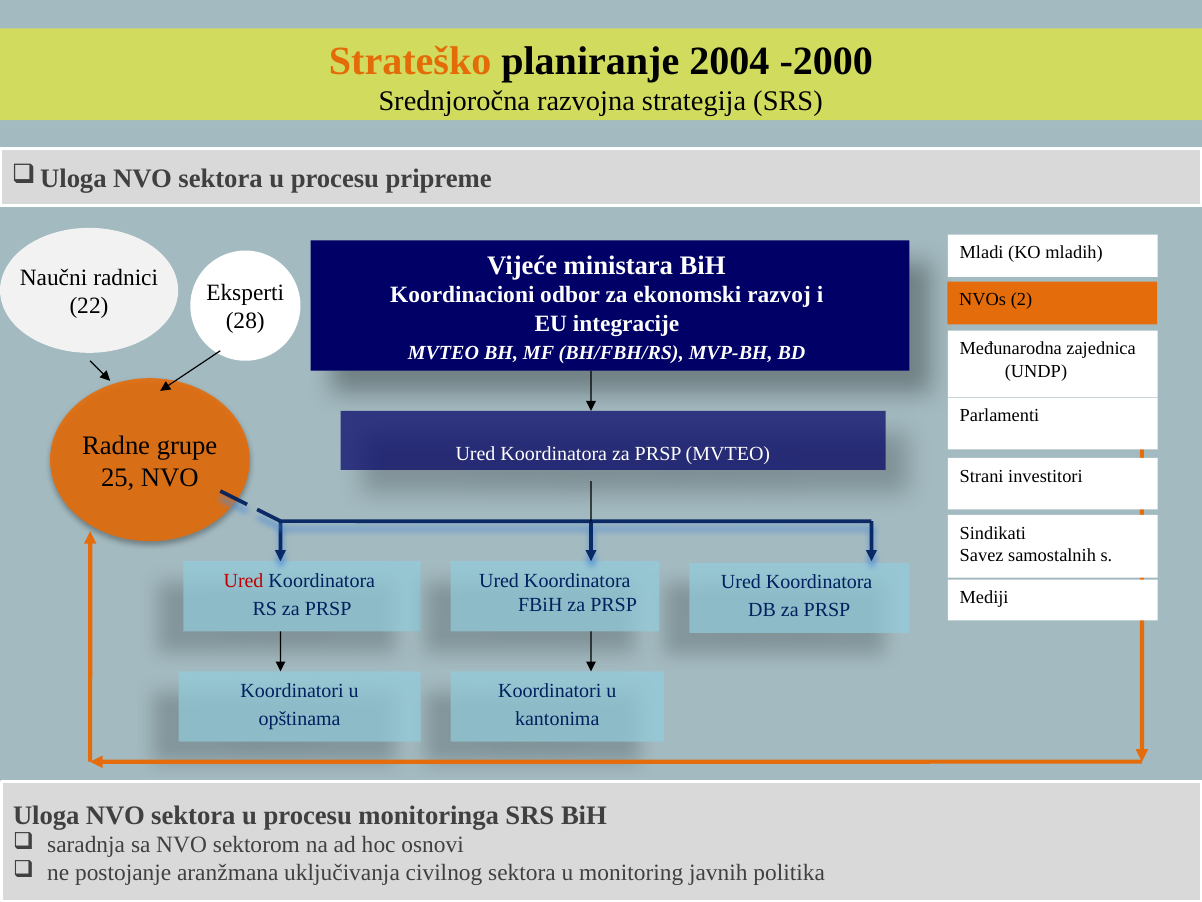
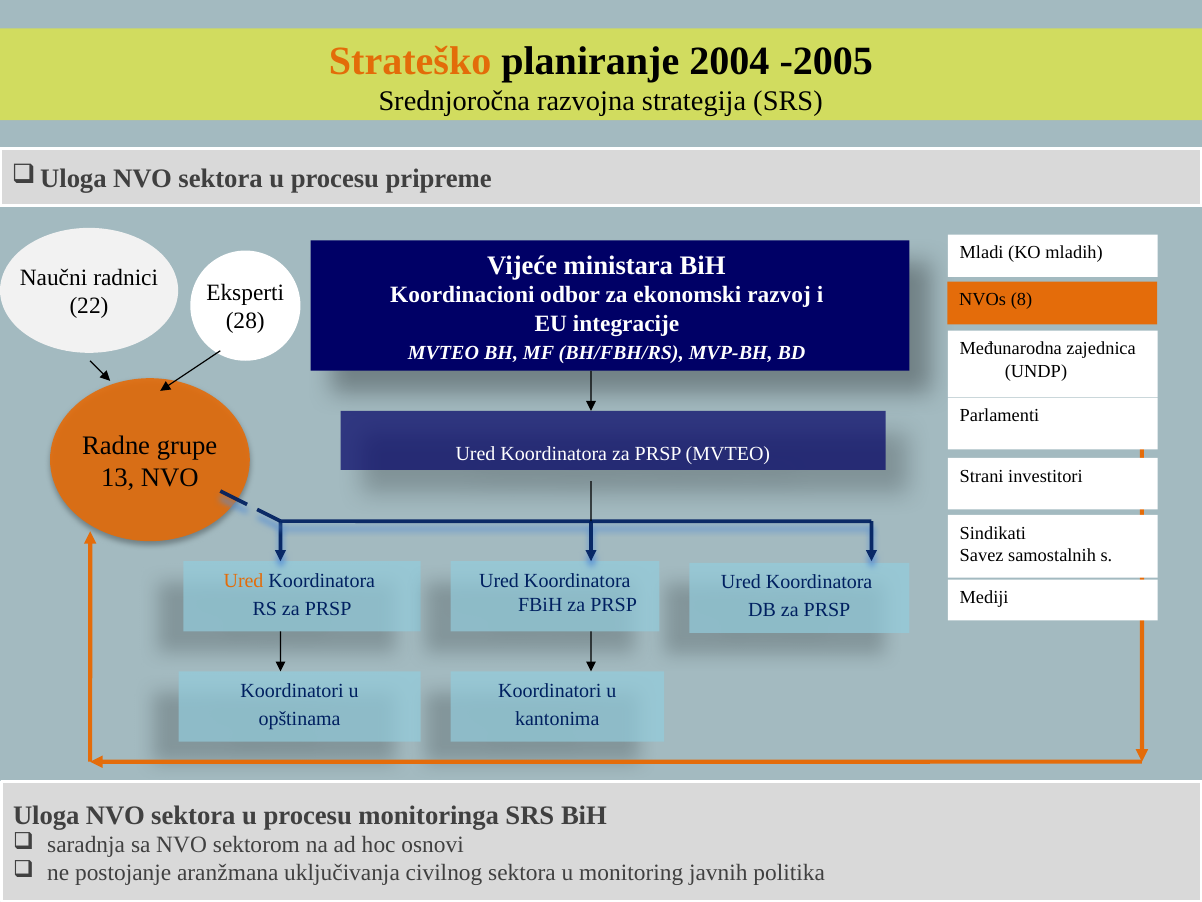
-2000: -2000 -> -2005
2: 2 -> 8
25: 25 -> 13
Ured at (244, 580) colour: red -> orange
